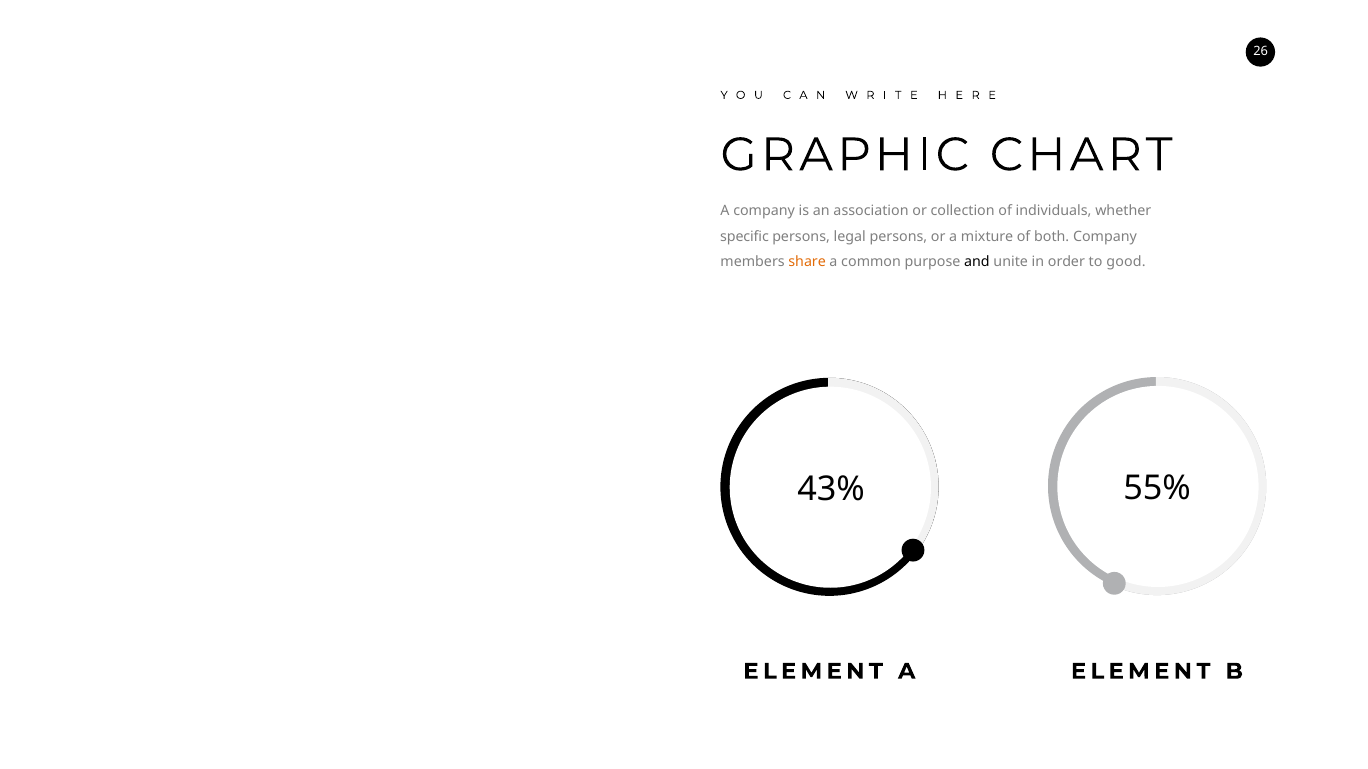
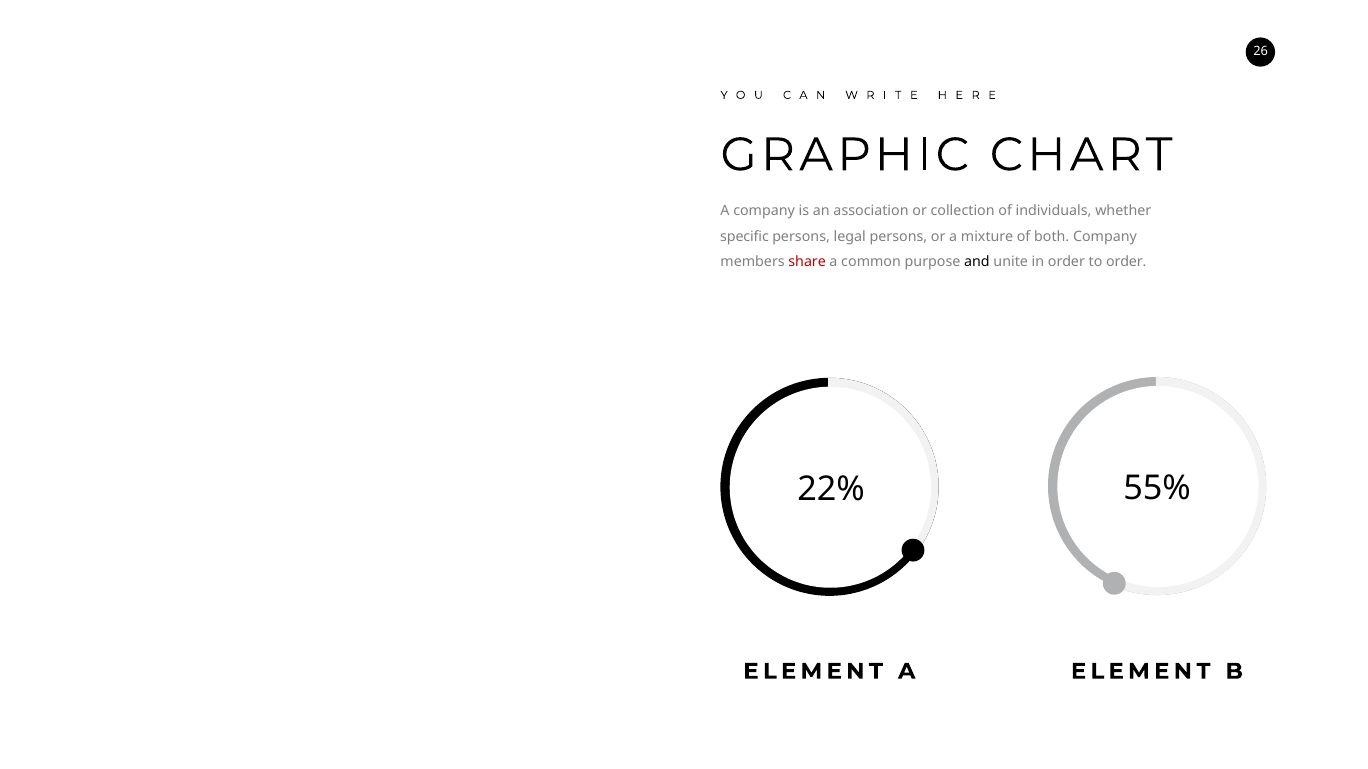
share colour: orange -> red
to good: good -> order
43%: 43% -> 22%
